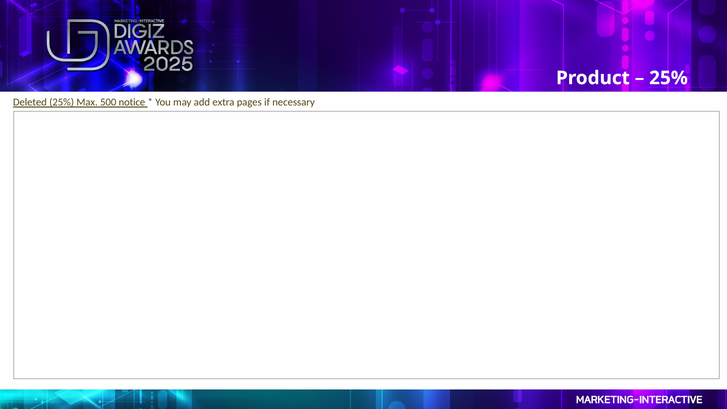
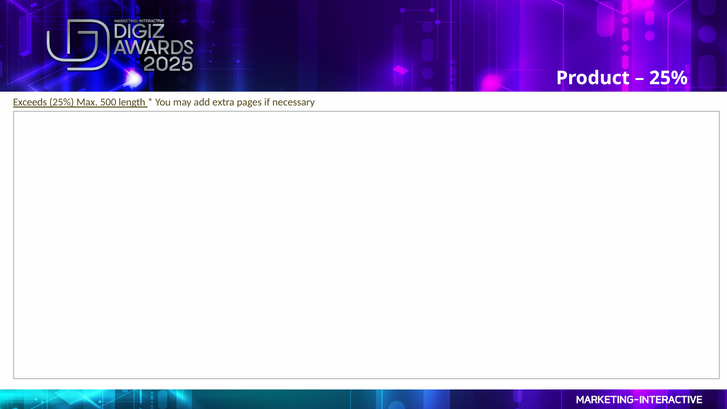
Deleted: Deleted -> Exceeds
notice: notice -> length
